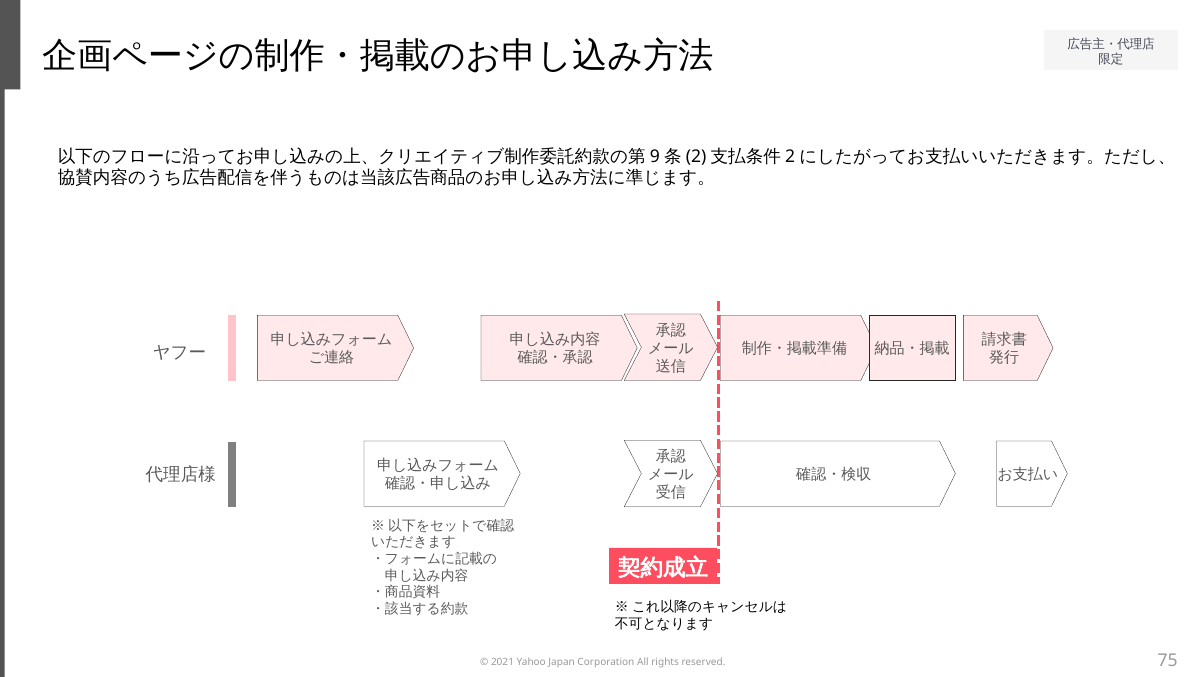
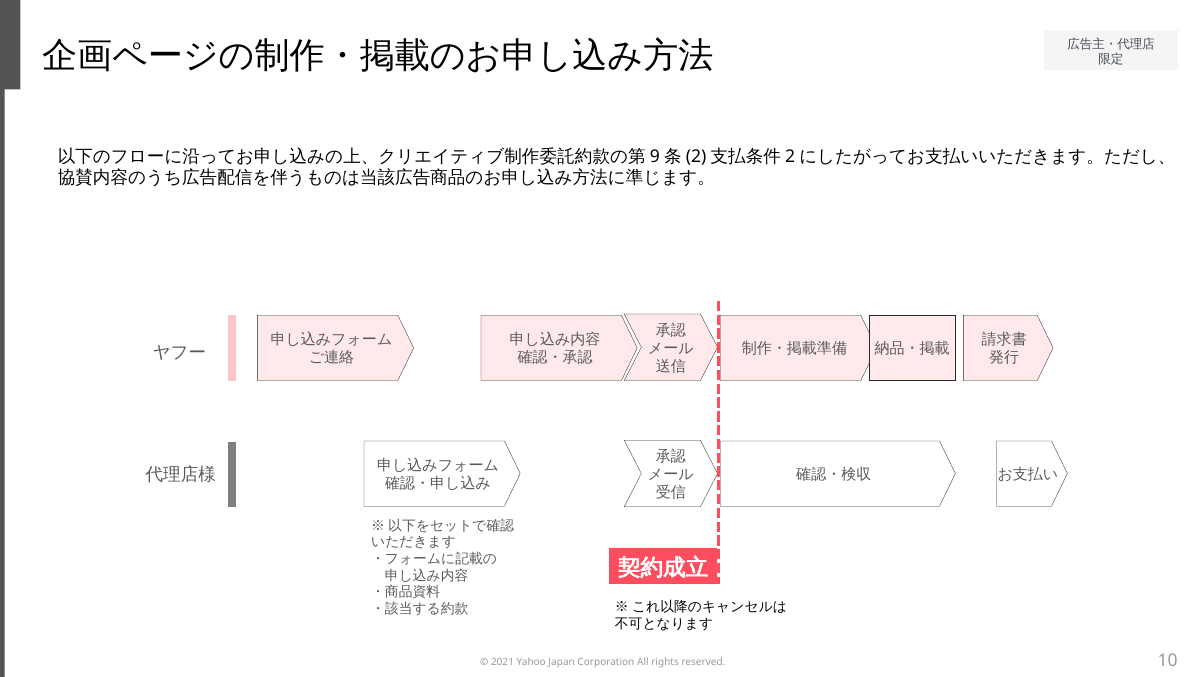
75: 75 -> 10
